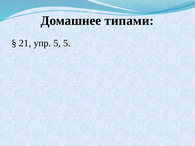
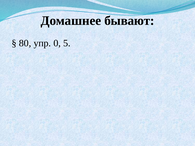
типами: типами -> бывают
21: 21 -> 80
упр 5: 5 -> 0
